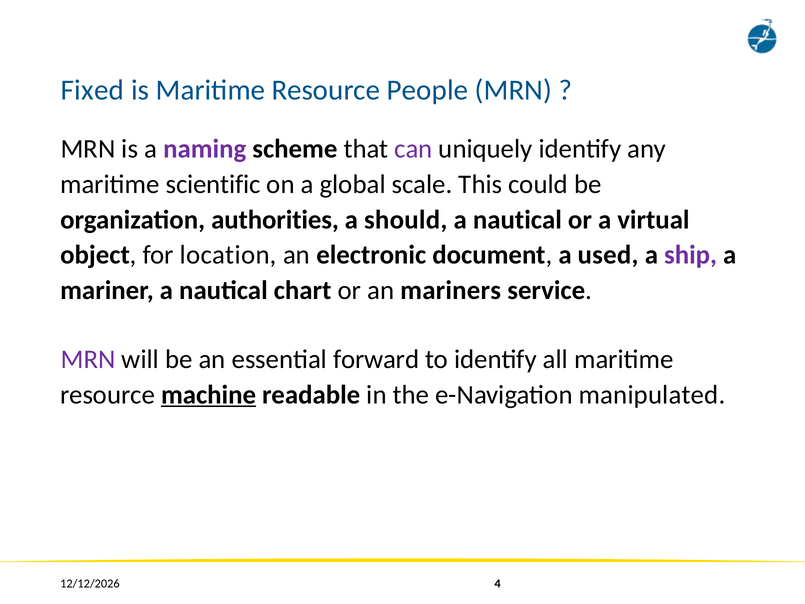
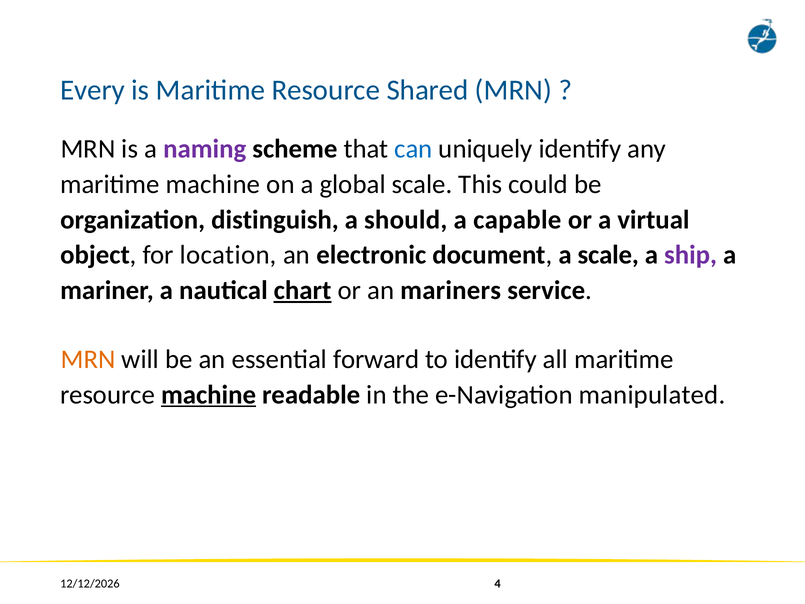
Fixed: Fixed -> Every
People: People -> Shared
can colour: purple -> blue
maritime scientific: scientific -> machine
authorities: authorities -> distinguish
nautical at (517, 220): nautical -> capable
a used: used -> scale
chart underline: none -> present
MRN at (88, 359) colour: purple -> orange
